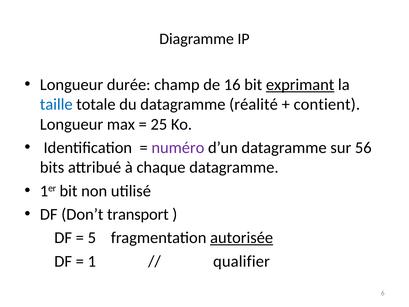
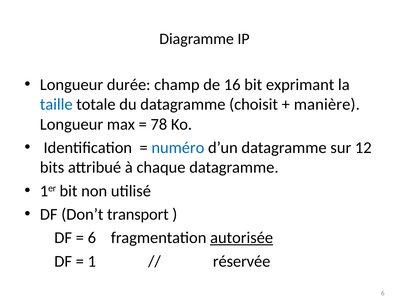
exprimant underline: present -> none
réalité: réalité -> choisit
contient: contient -> manière
25: 25 -> 78
numéro colour: purple -> blue
56: 56 -> 12
5 at (92, 238): 5 -> 6
qualifier: qualifier -> réservée
